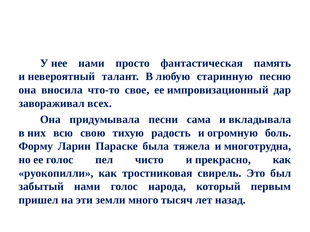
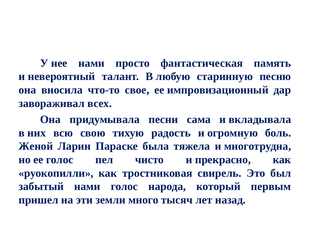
Форму: Форму -> Женой
